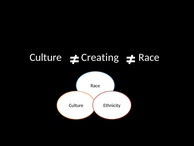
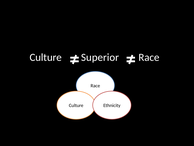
Creating: Creating -> Superior
